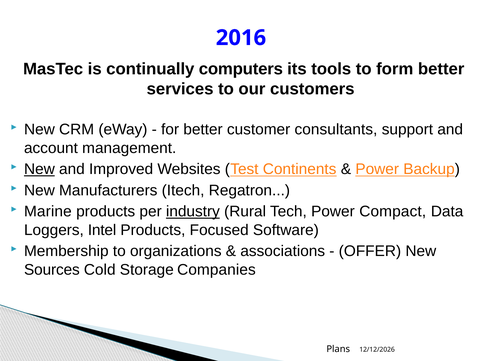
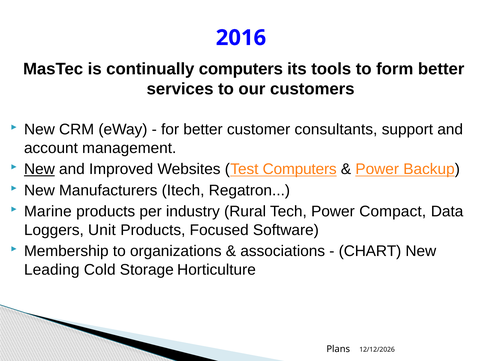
Test Continents: Continents -> Computers
industry underline: present -> none
Intel: Intel -> Unit
OFFER: OFFER -> CHART
Sources: Sources -> Leading
Companies: Companies -> Horticulture
